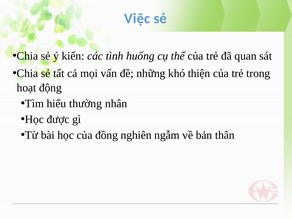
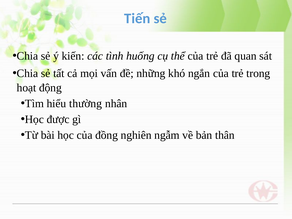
Việc: Việc -> Tiến
thiện: thiện -> ngắn
